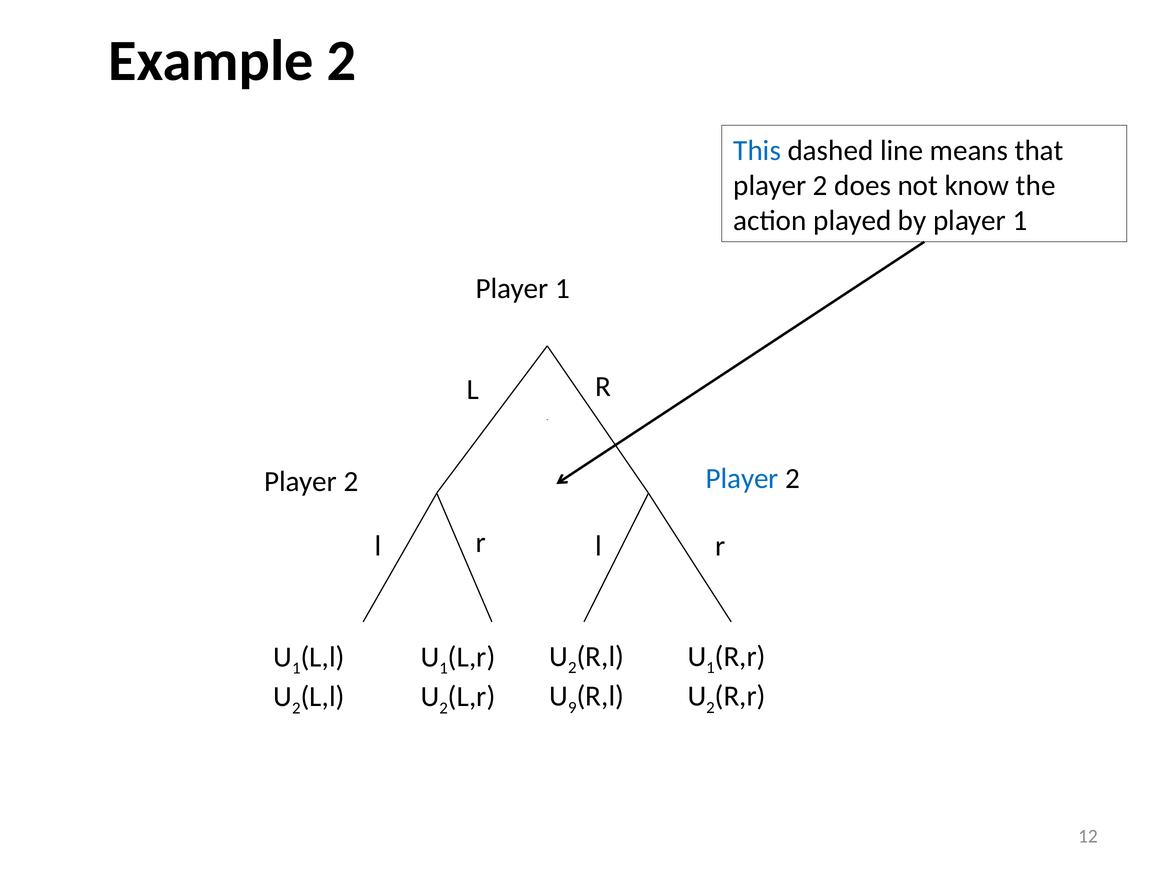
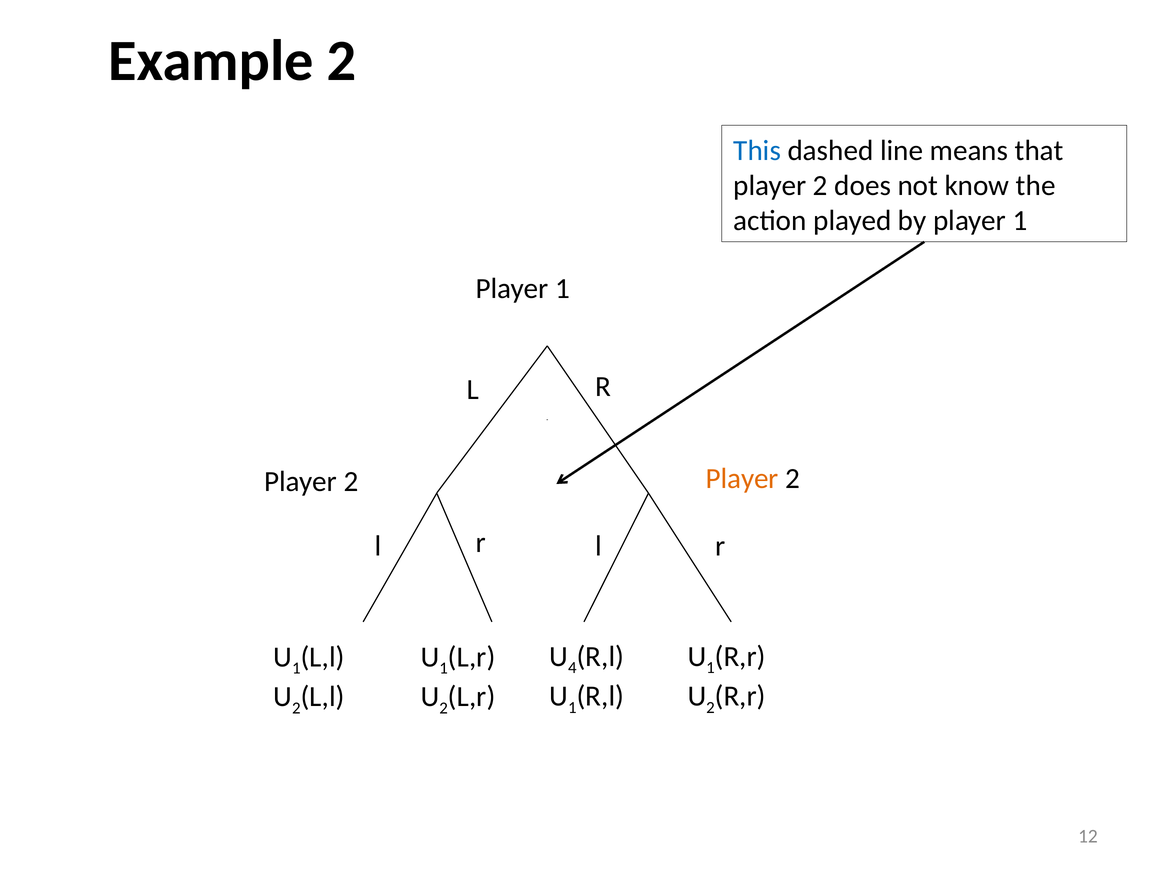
Player at (742, 478) colour: blue -> orange
2 at (572, 668): 2 -> 4
9 at (572, 708): 9 -> 1
